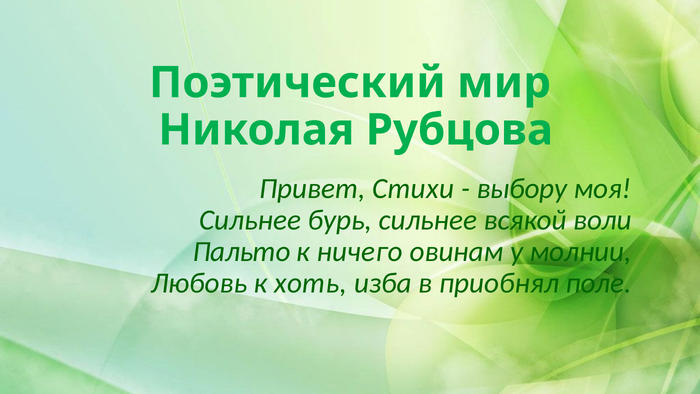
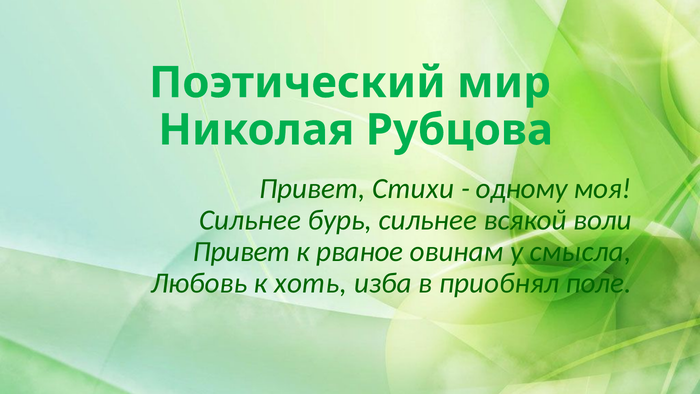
выбору: выбору -> одному
Пальто at (242, 252): Пальто -> Привет
ничего: ничего -> рваное
молнии: молнии -> смысла
